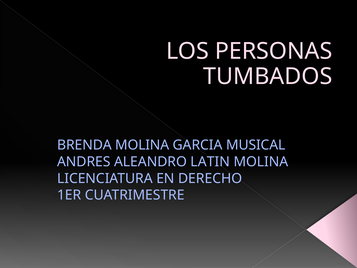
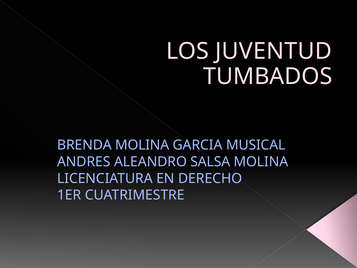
PERSONAS: PERSONAS -> JUVENTUD
LATIN: LATIN -> SALSA
